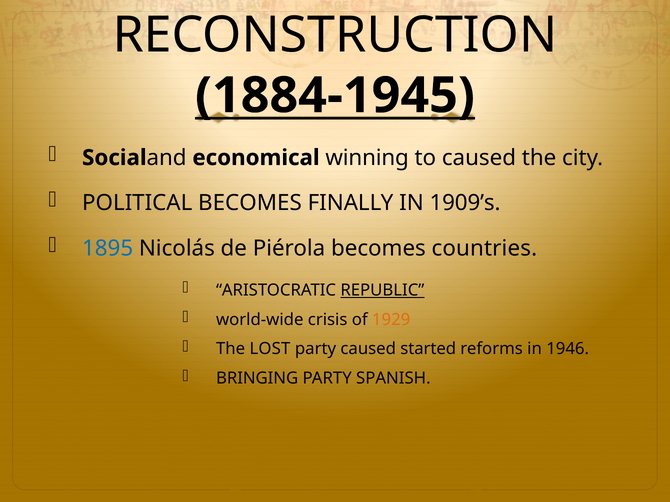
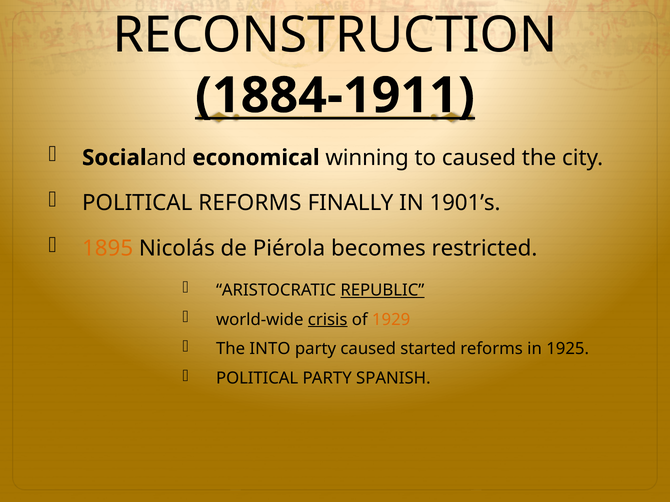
1884-1945: 1884-1945 -> 1884-1911
POLITICAL BECOMES: BECOMES -> REFORMS
1909’s: 1909’s -> 1901’s
1895 colour: blue -> orange
countries: countries -> restricted
crisis underline: none -> present
LOST: LOST -> INTO
1946: 1946 -> 1925
BRINGING at (257, 379): BRINGING -> POLITICAL
